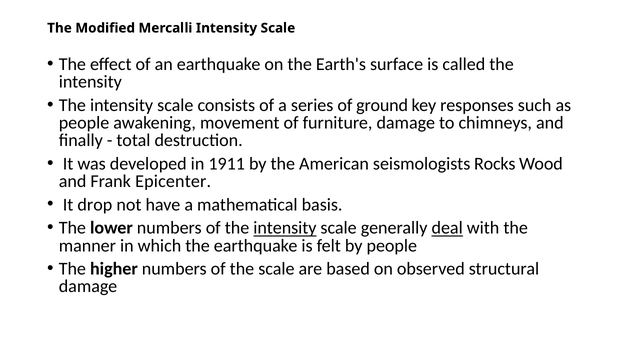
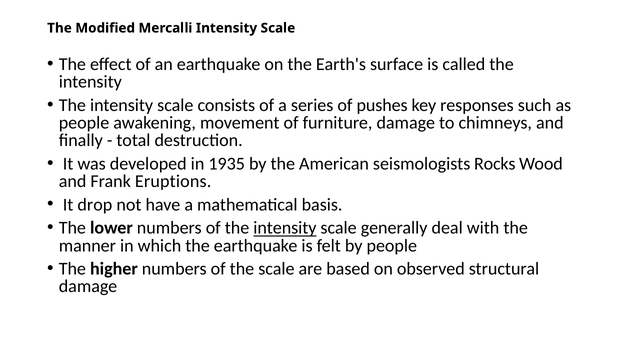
ground: ground -> pushes
1911: 1911 -> 1935
Epicenter: Epicenter -> Eruptions
deal underline: present -> none
